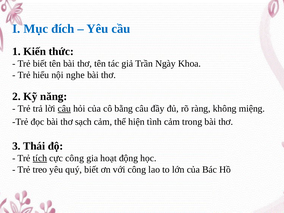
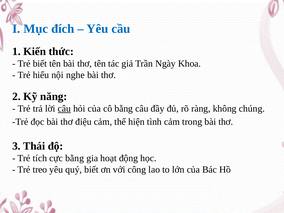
miệng: miệng -> chúng
sạch: sạch -> điệu
tích underline: present -> none
cực công: công -> bằng
